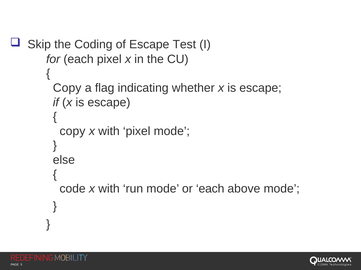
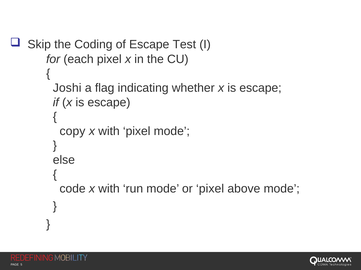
Copy at (67, 88): Copy -> Joshi
or each: each -> pixel
